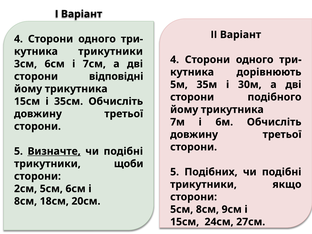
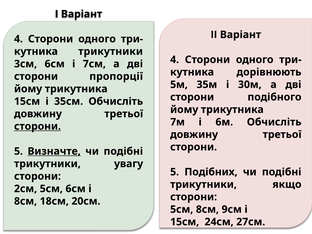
відповідні: відповідні -> пропорції
сторони at (37, 126) underline: none -> present
щоби: щоби -> увагу
